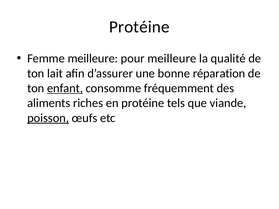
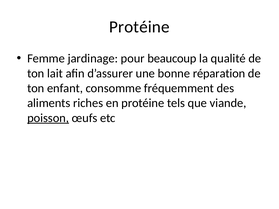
Femme meilleure: meilleure -> jardinage
pour meilleure: meilleure -> beaucoup
enfant underline: present -> none
